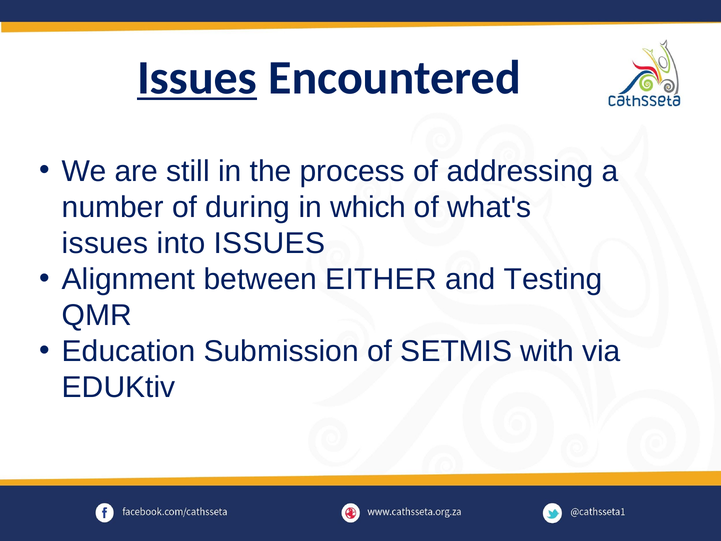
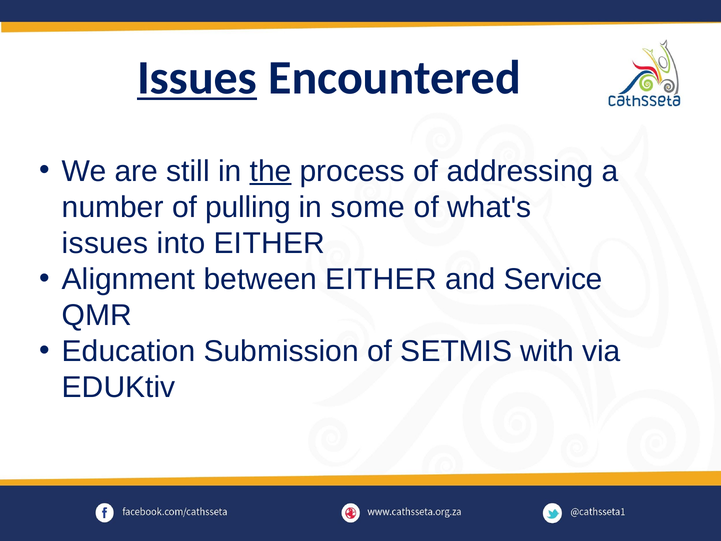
the underline: none -> present
during: during -> pulling
which: which -> some
into ISSUES: ISSUES -> EITHER
Testing: Testing -> Service
